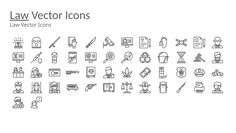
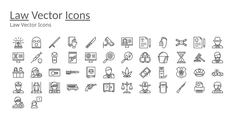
Icons at (78, 15) underline: none -> present
